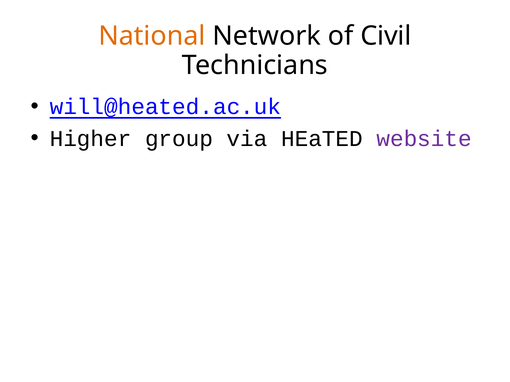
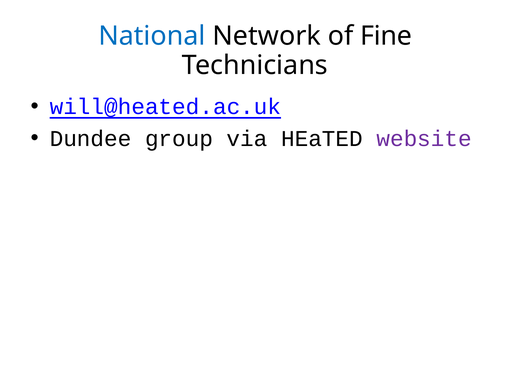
National colour: orange -> blue
Civil: Civil -> Fine
Higher: Higher -> Dundee
